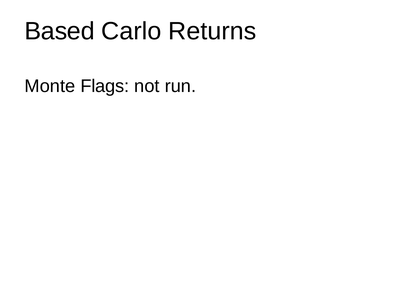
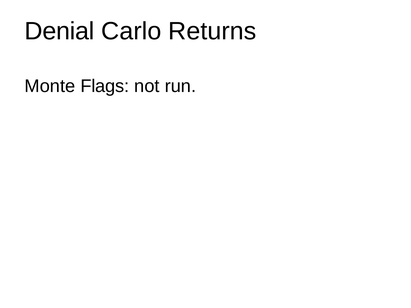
Based: Based -> Denial
